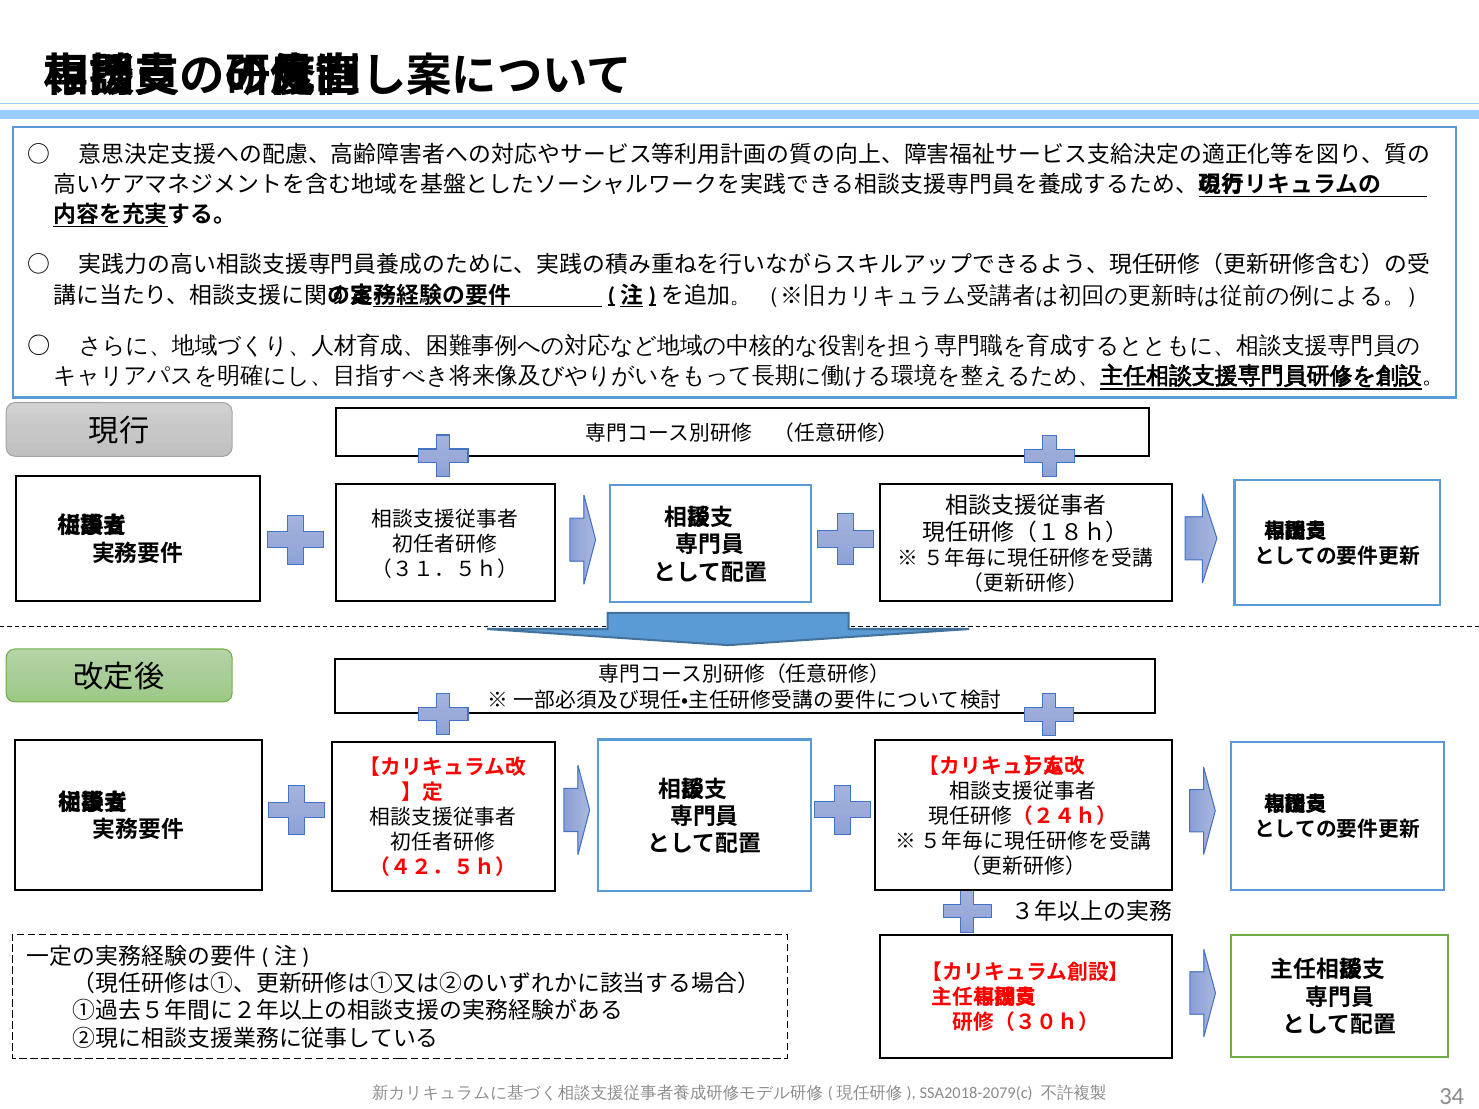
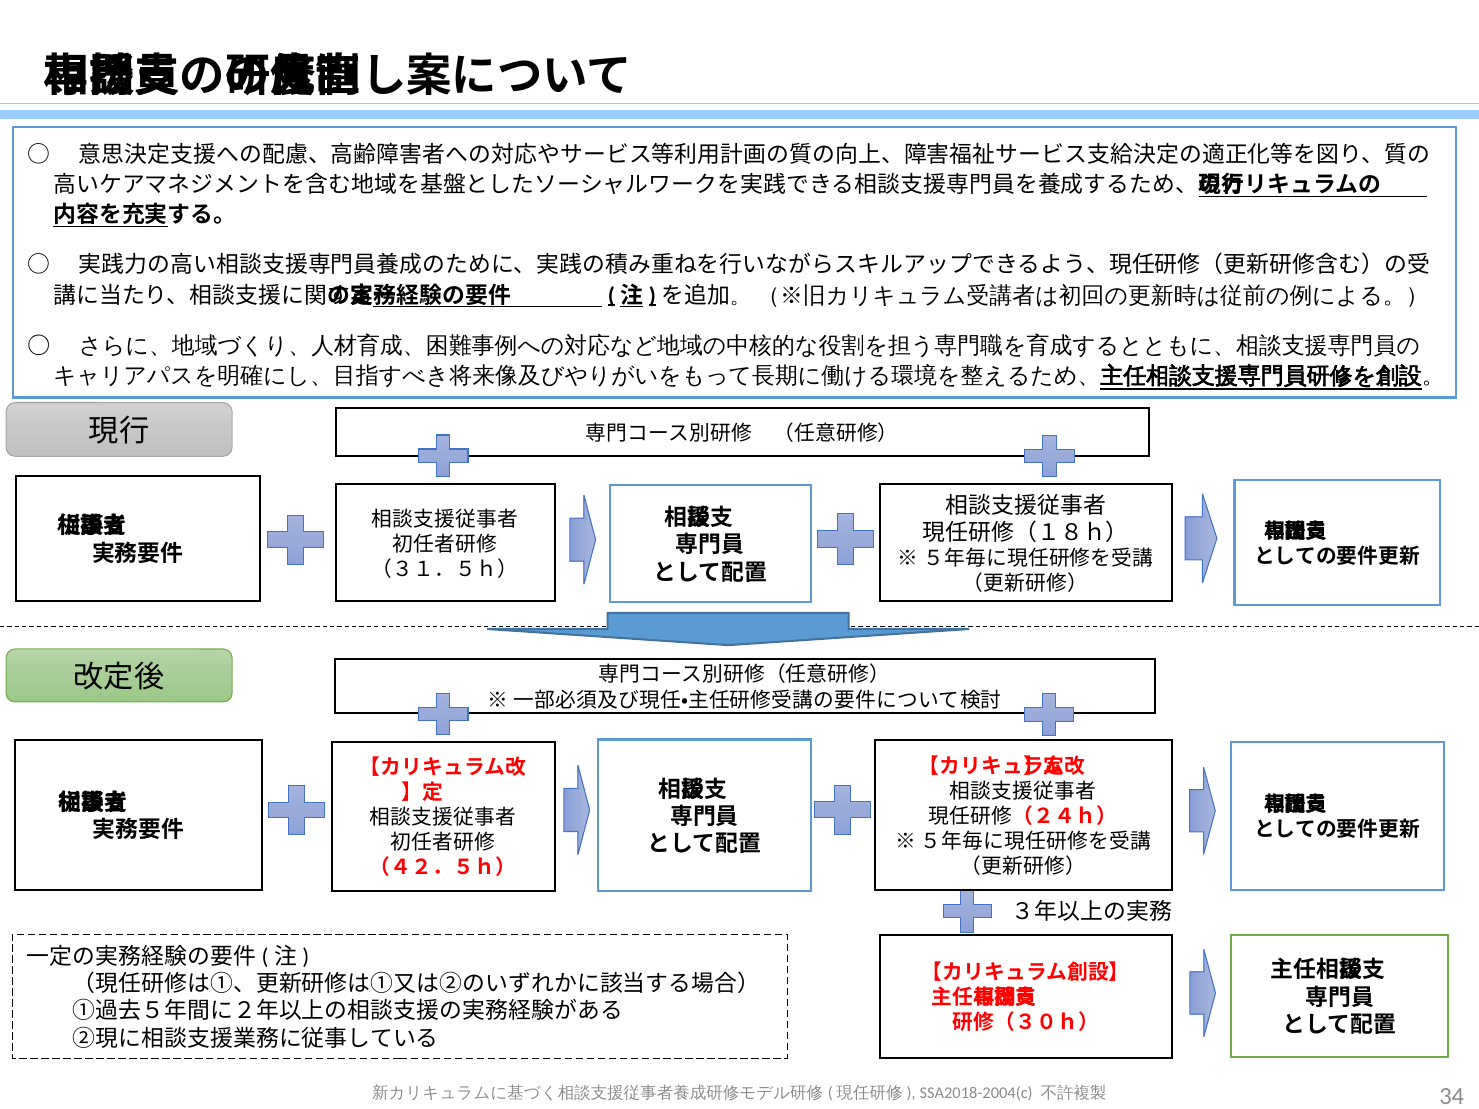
SSA2018-2079(c: SSA2018-2079(c -> SSA2018-2004(c
